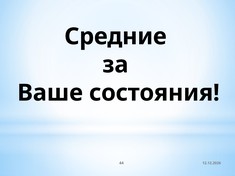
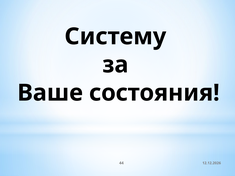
Средние: Средние -> Систему
